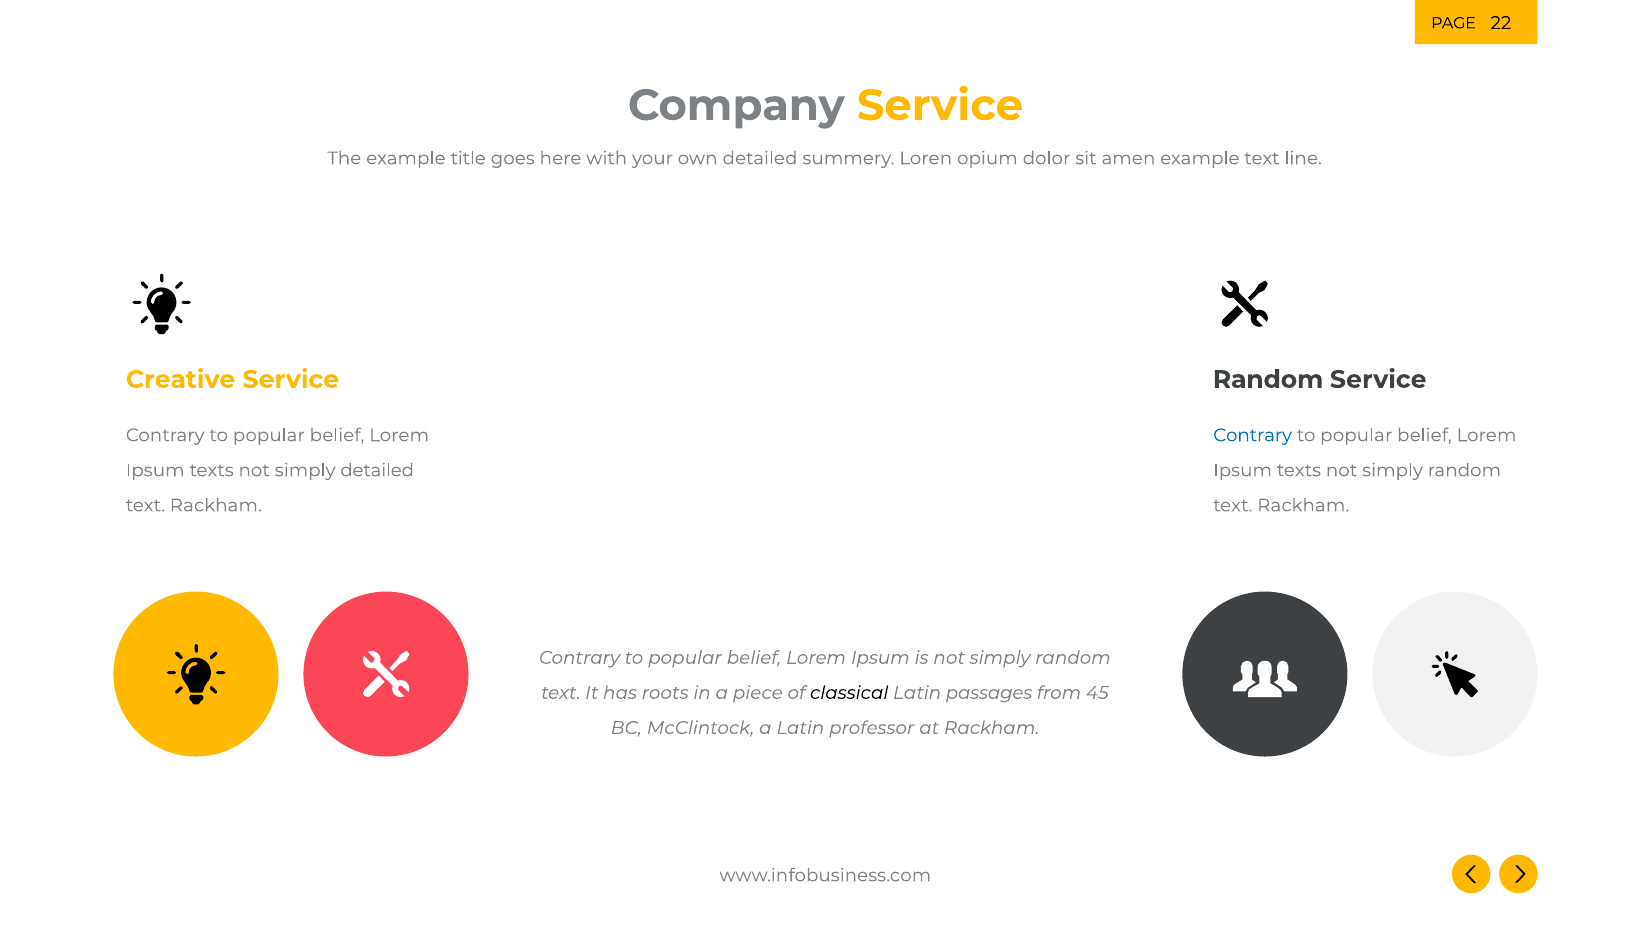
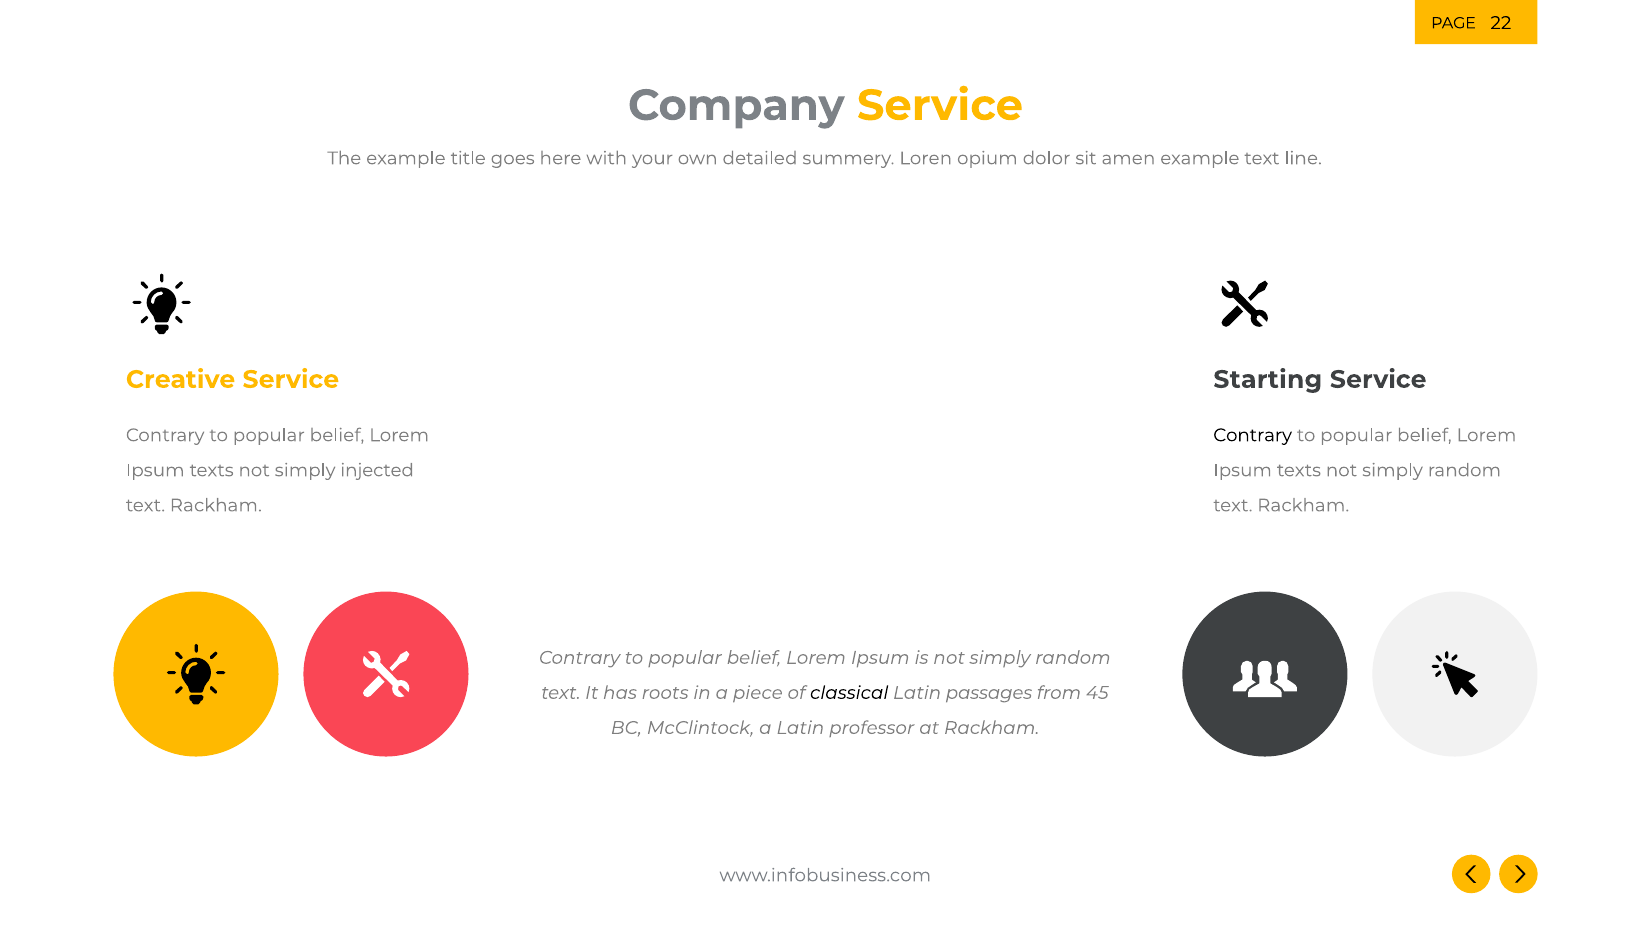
Random at (1268, 380): Random -> Starting
Contrary at (1253, 436) colour: blue -> black
simply detailed: detailed -> injected
